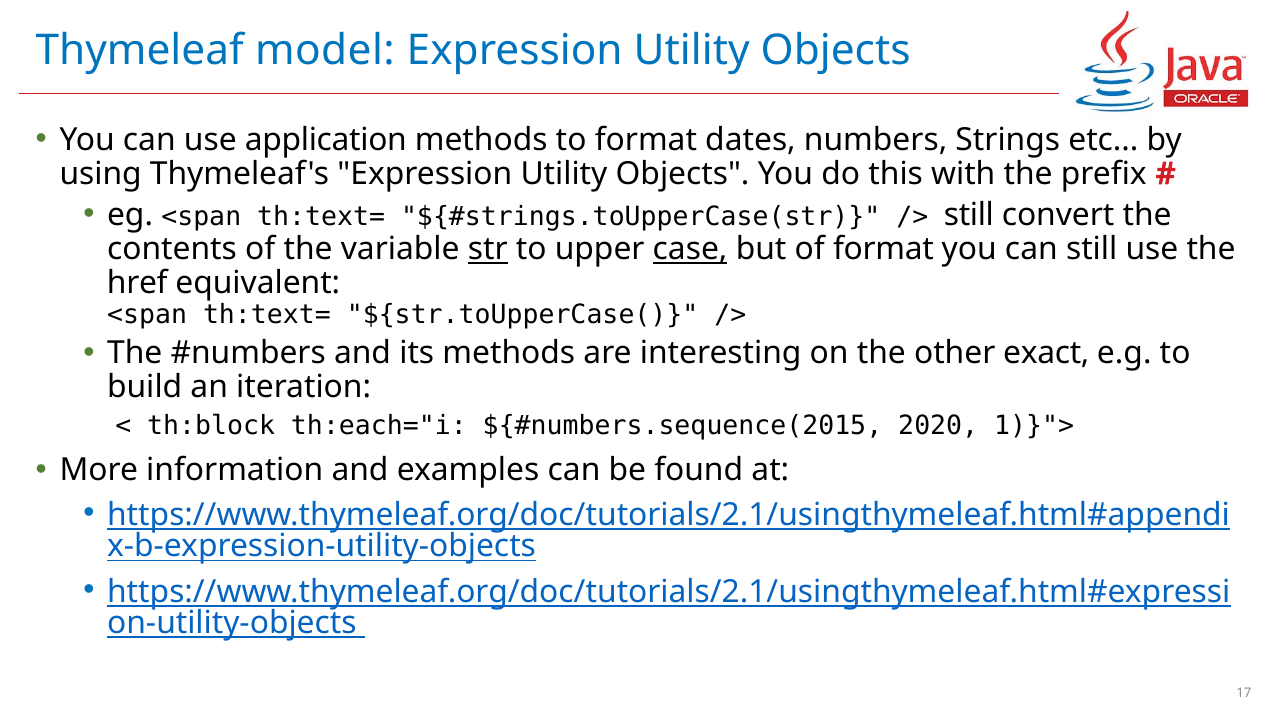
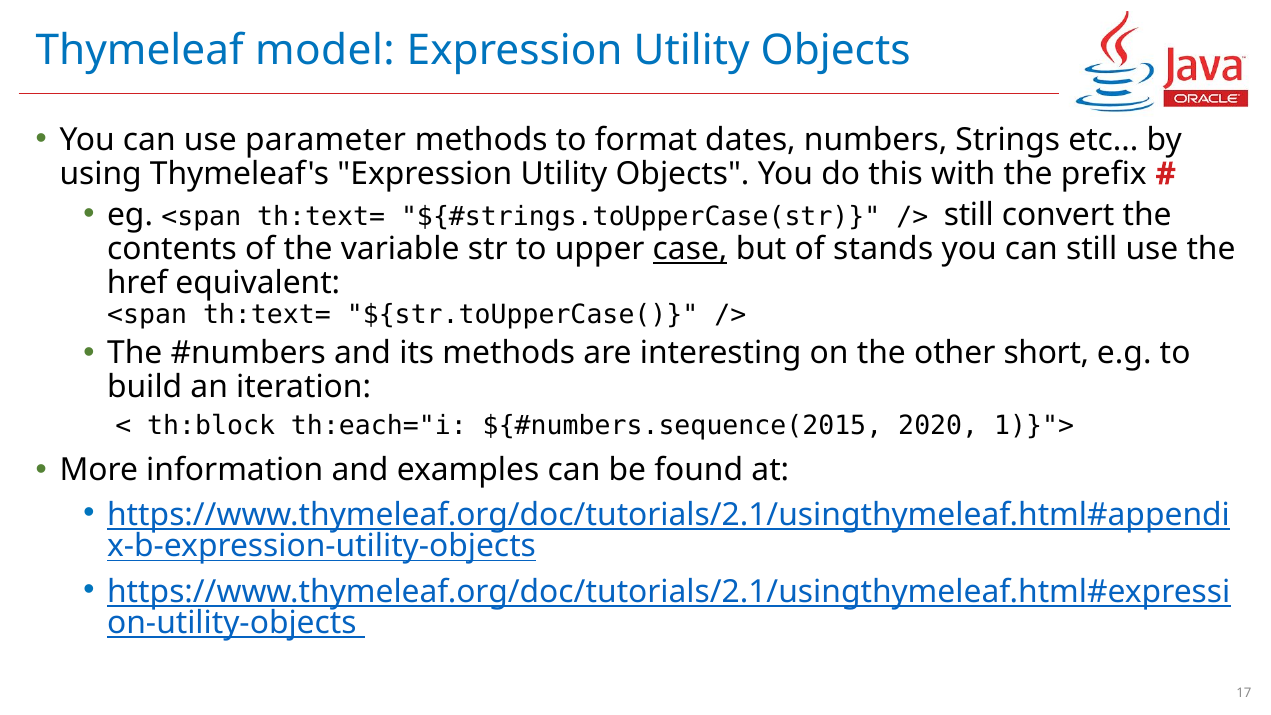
application: application -> parameter
str underline: present -> none
of format: format -> stands
exact: exact -> short
